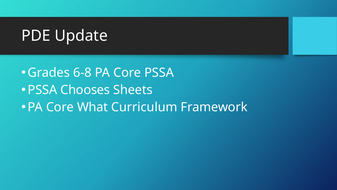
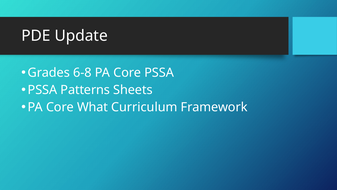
Chooses: Chooses -> Patterns
